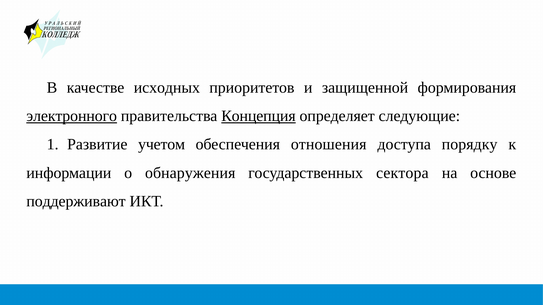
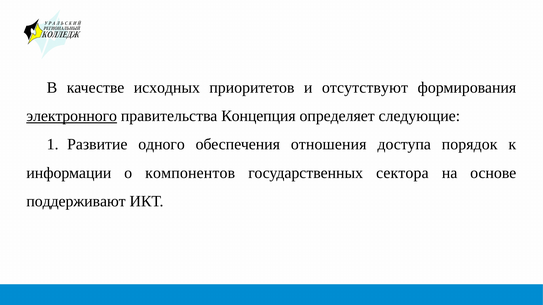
защищенной: защищенной -> отсутствуют
Концепция underline: present -> none
учетом: учетом -> одного
порядку: порядку -> порядок
обнаружения: обнаружения -> компонентов
